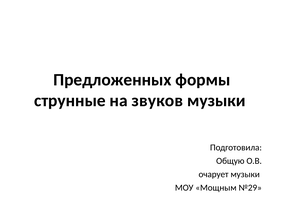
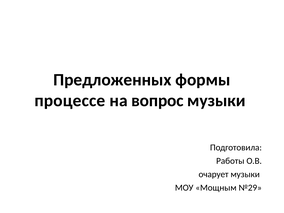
струнные: струнные -> процессе
звуков: звуков -> вопрос
Общую: Общую -> Работы
